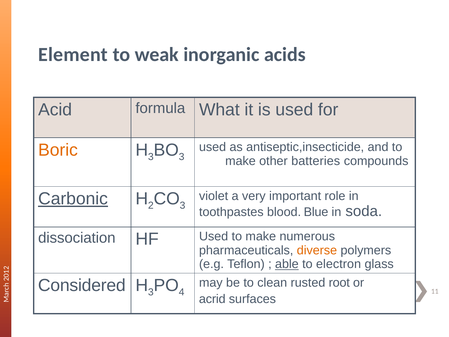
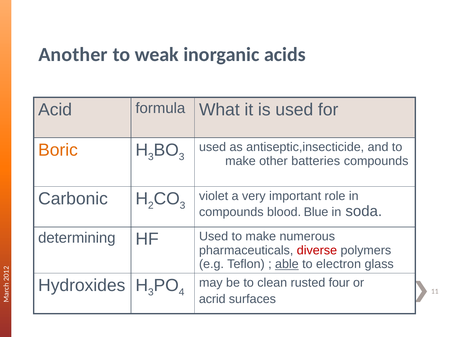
Element: Element -> Another
Carbonic underline: present -> none
toothpastes at (231, 212): toothpastes -> compounds
dissociation: dissociation -> determining
diverse colour: orange -> red
root: root -> four
Considered: Considered -> Hydroxides
